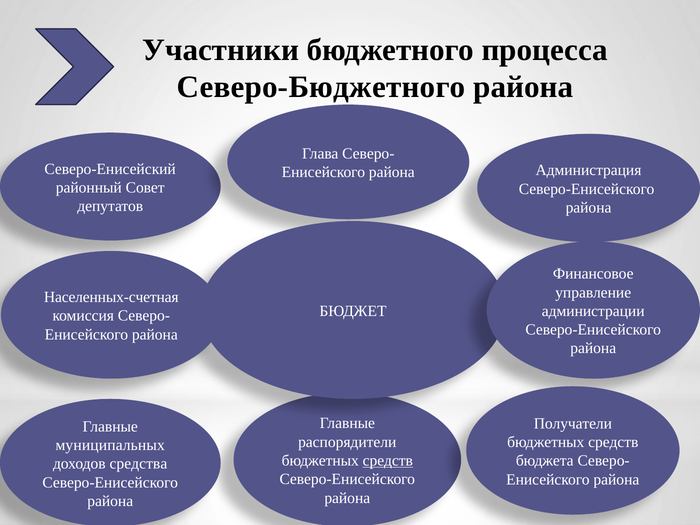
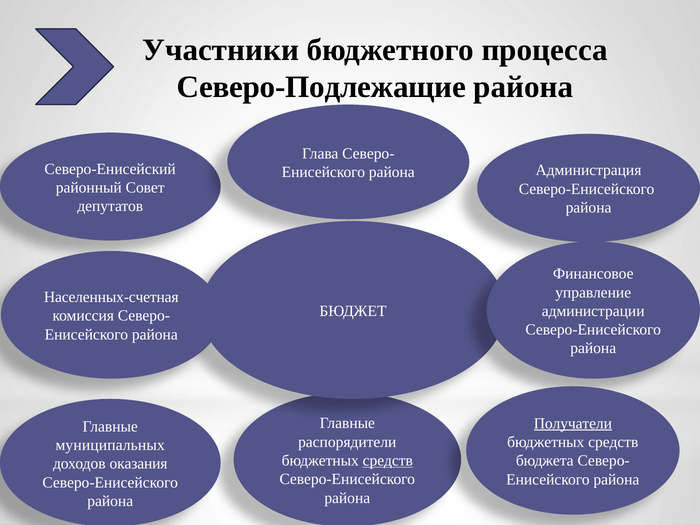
Северо-Бюджетного: Северо-Бюджетного -> Северо-Подлежащие
Получатели underline: none -> present
средства: средства -> оказания
